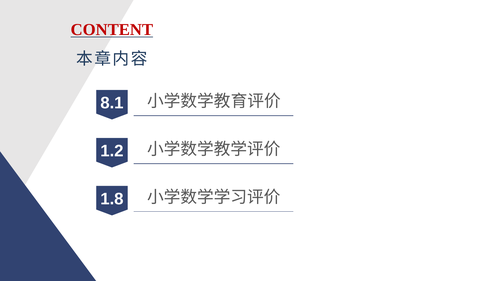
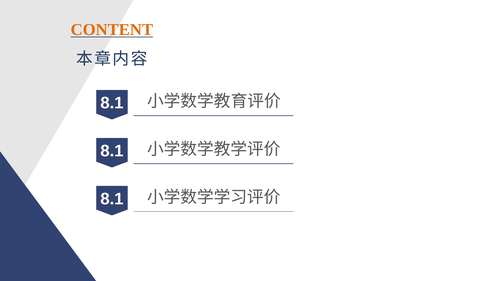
CONTENT colour: red -> orange
1.2 at (112, 151): 1.2 -> 8.1
1.8 at (112, 199): 1.8 -> 8.1
